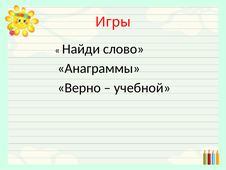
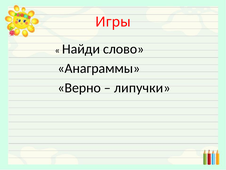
учебной: учебной -> липучки
